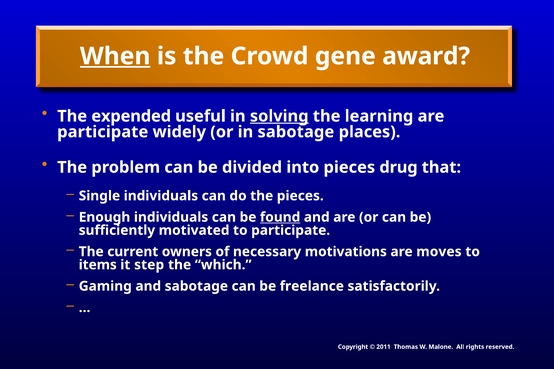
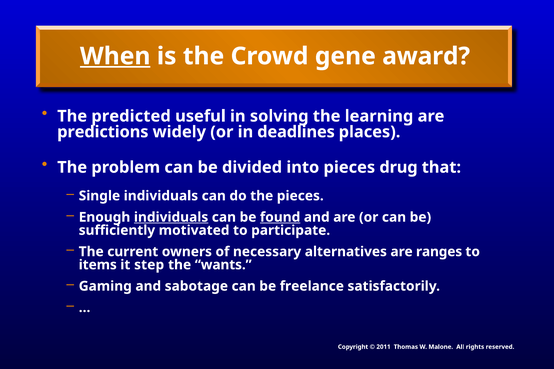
expended: expended -> predicted
solving underline: present -> none
participate at (103, 132): participate -> predictions
in sabotage: sabotage -> deadlines
individuals at (171, 217) underline: none -> present
motivations: motivations -> alternatives
moves: moves -> ranges
which: which -> wants
